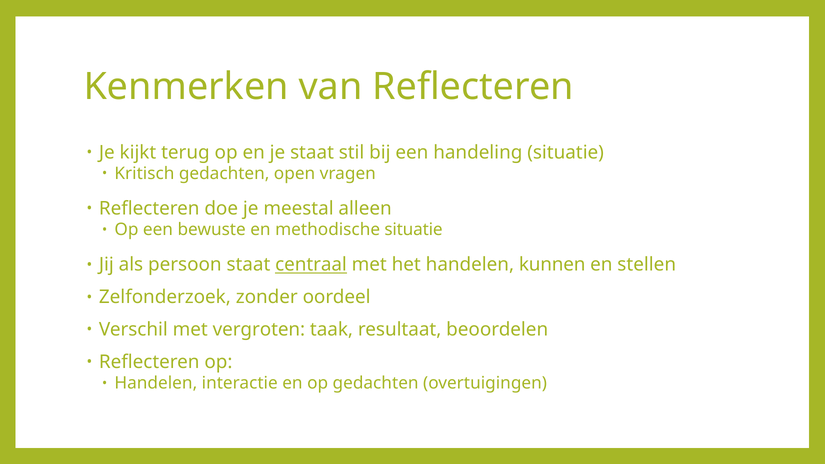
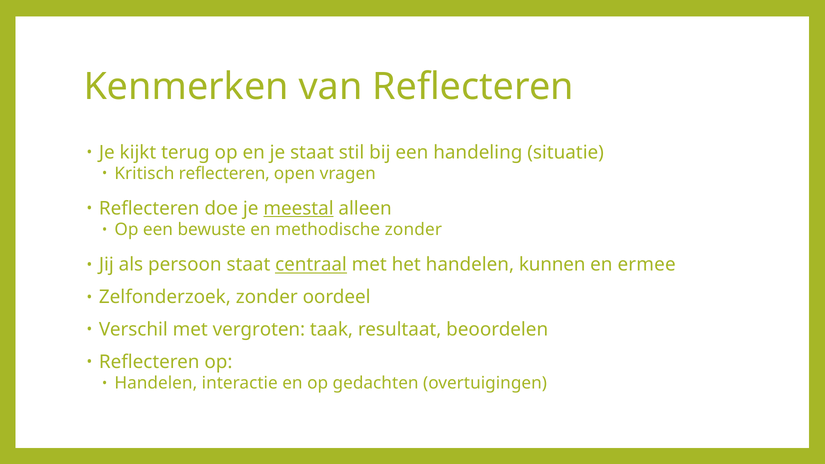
Kritisch gedachten: gedachten -> reflecteren
meestal underline: none -> present
methodische situatie: situatie -> zonder
stellen: stellen -> ermee
